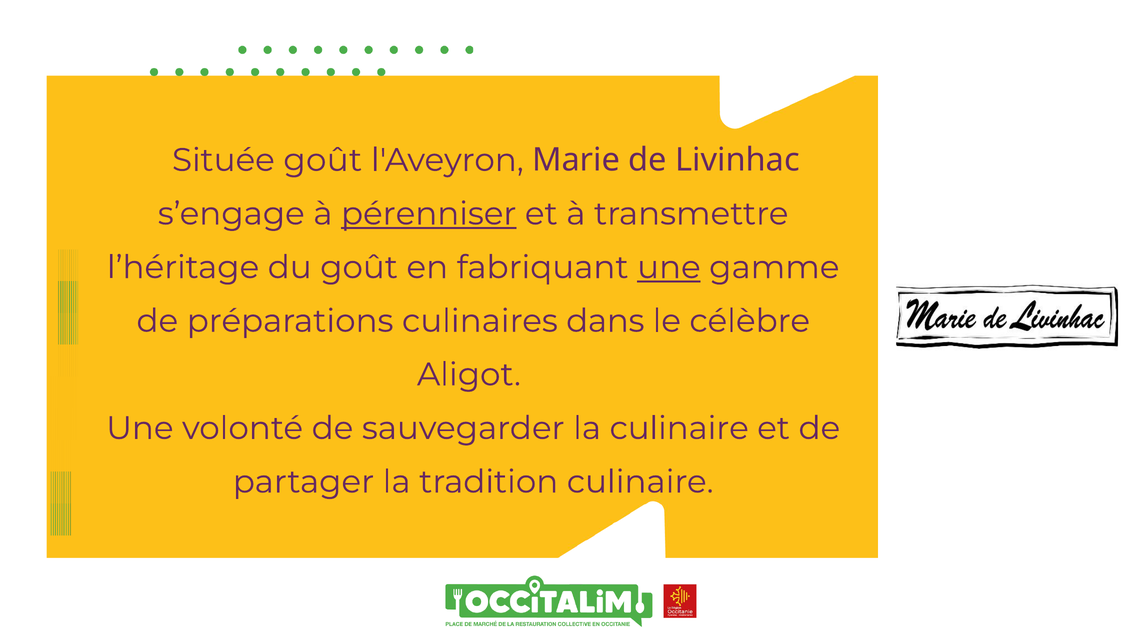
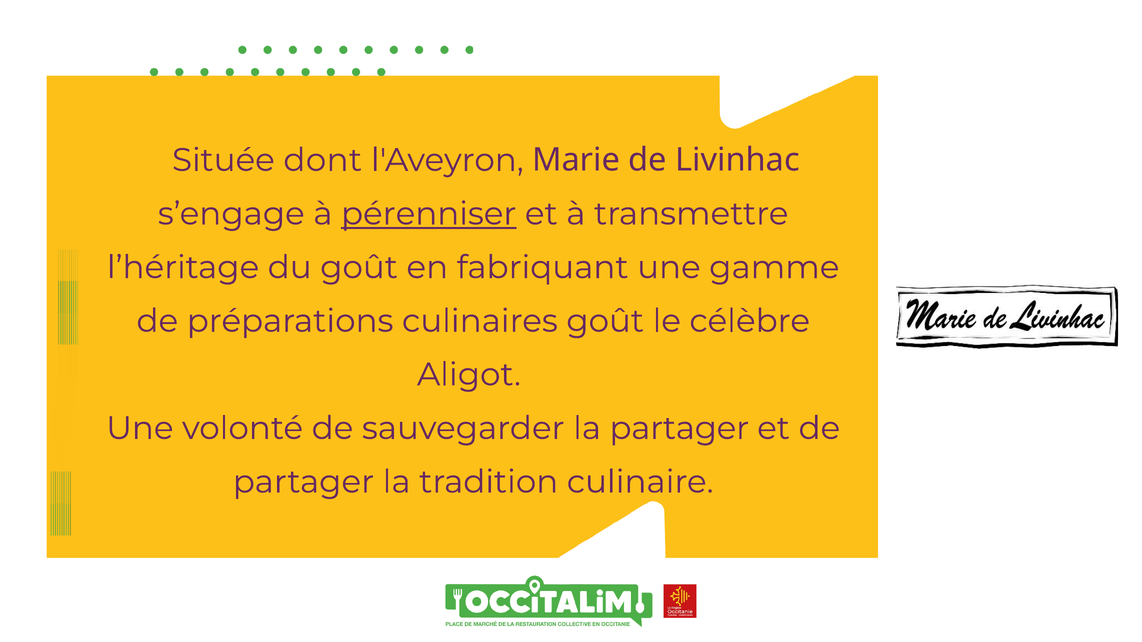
Située goût: goût -> dont
une at (669, 268) underline: present -> none
culinaires dans: dans -> goût
la culinaire: culinaire -> partager
